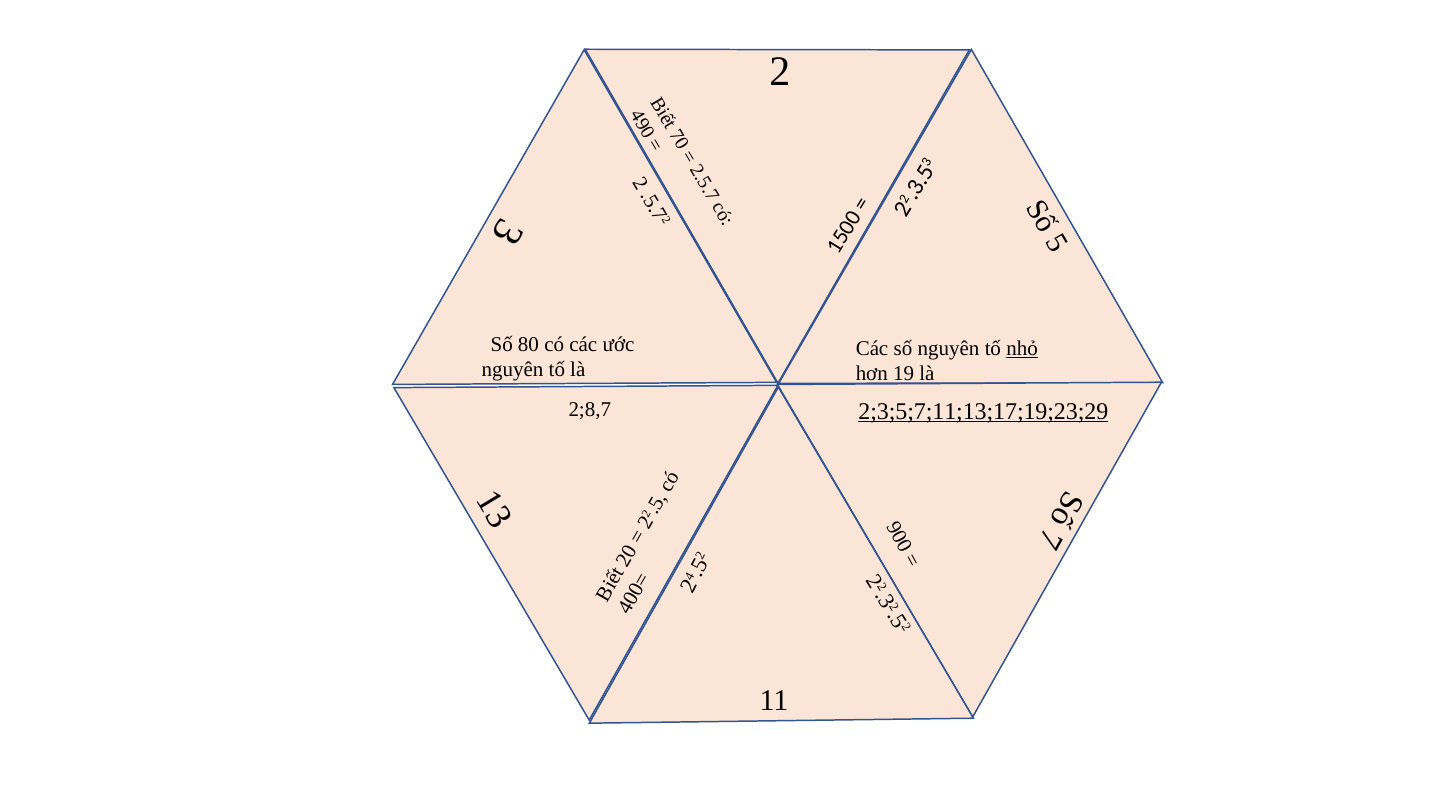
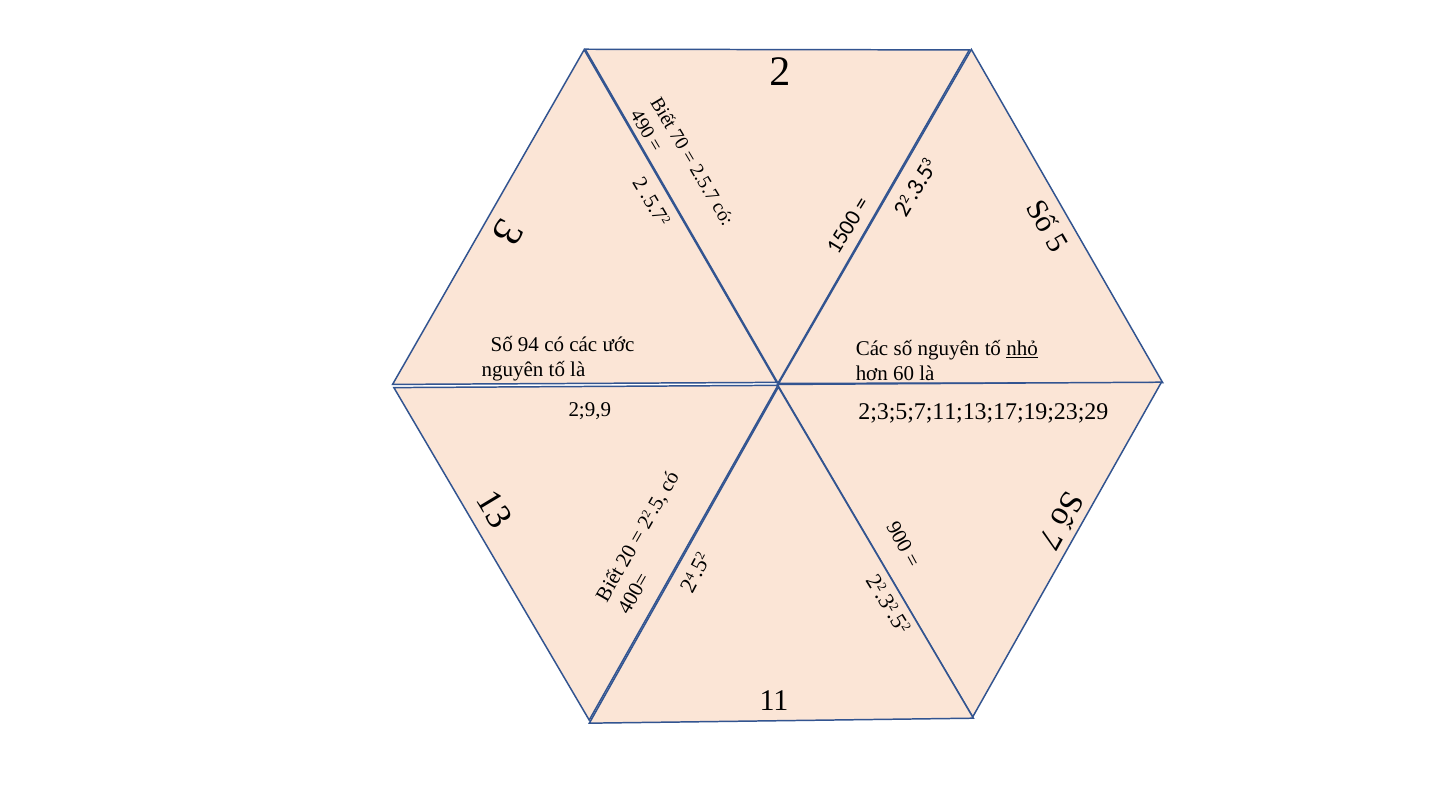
80: 80 -> 94
19: 19 -> 60
2;8,7: 2;8,7 -> 2;9,9
2;3;5;7;11;13;17;19;23;29 underline: present -> none
